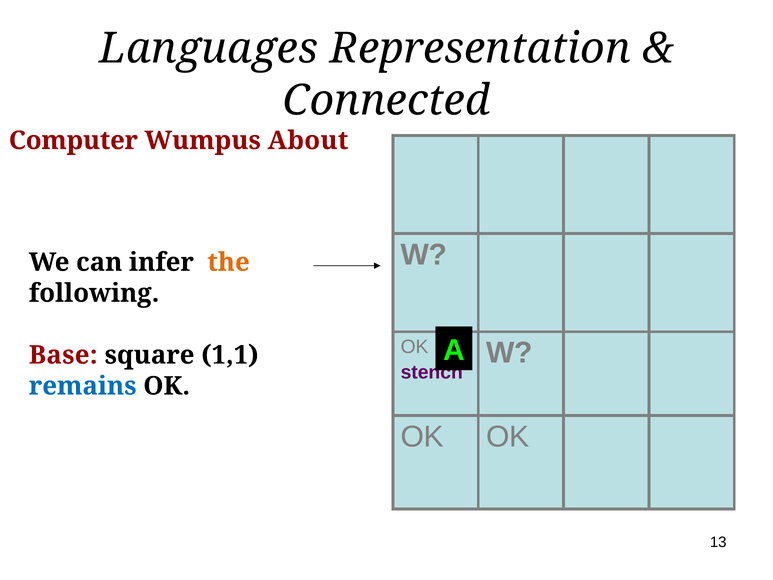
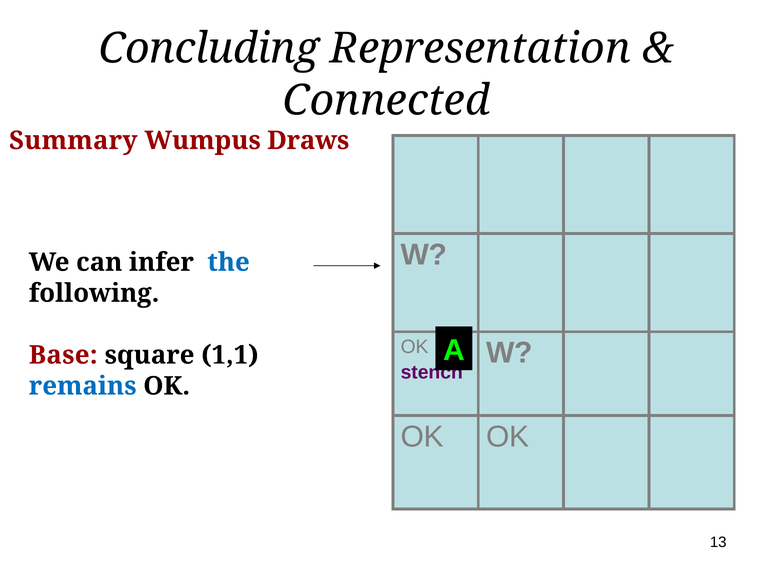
Languages: Languages -> Concluding
Computer: Computer -> Summary
About: About -> Draws
the colour: orange -> blue
